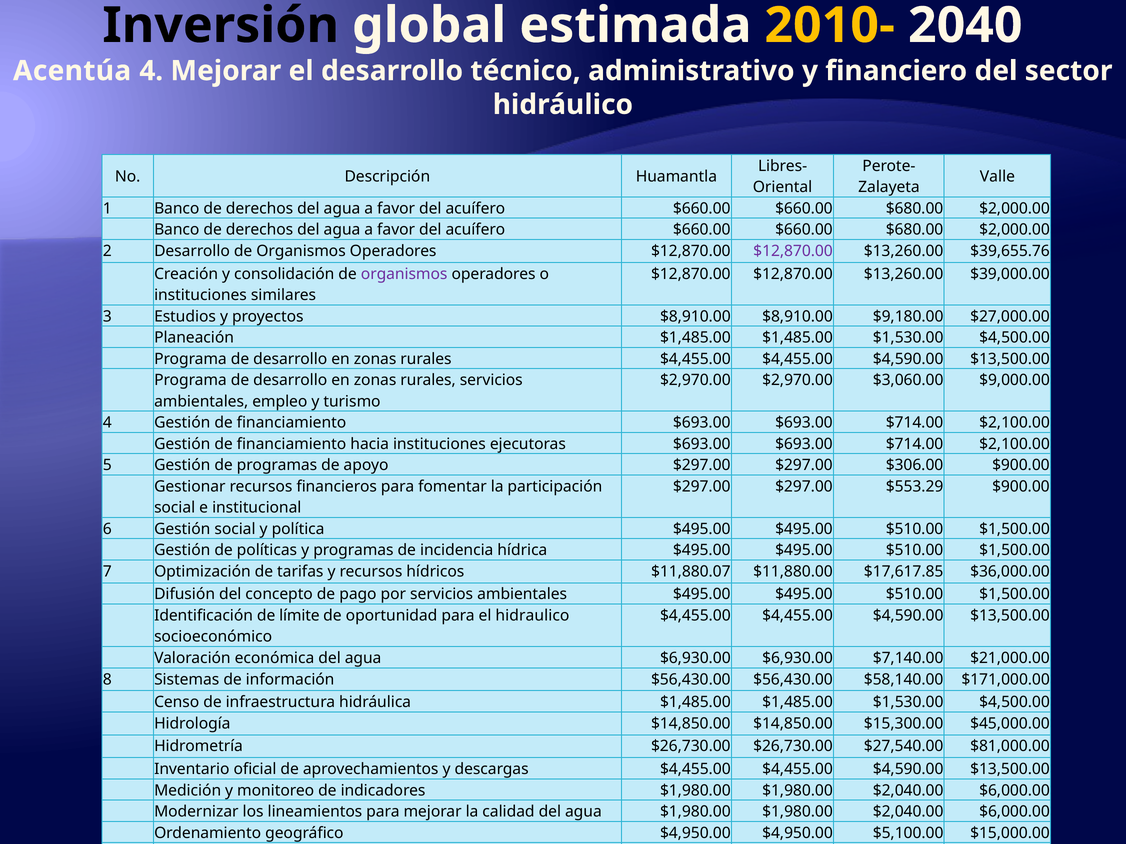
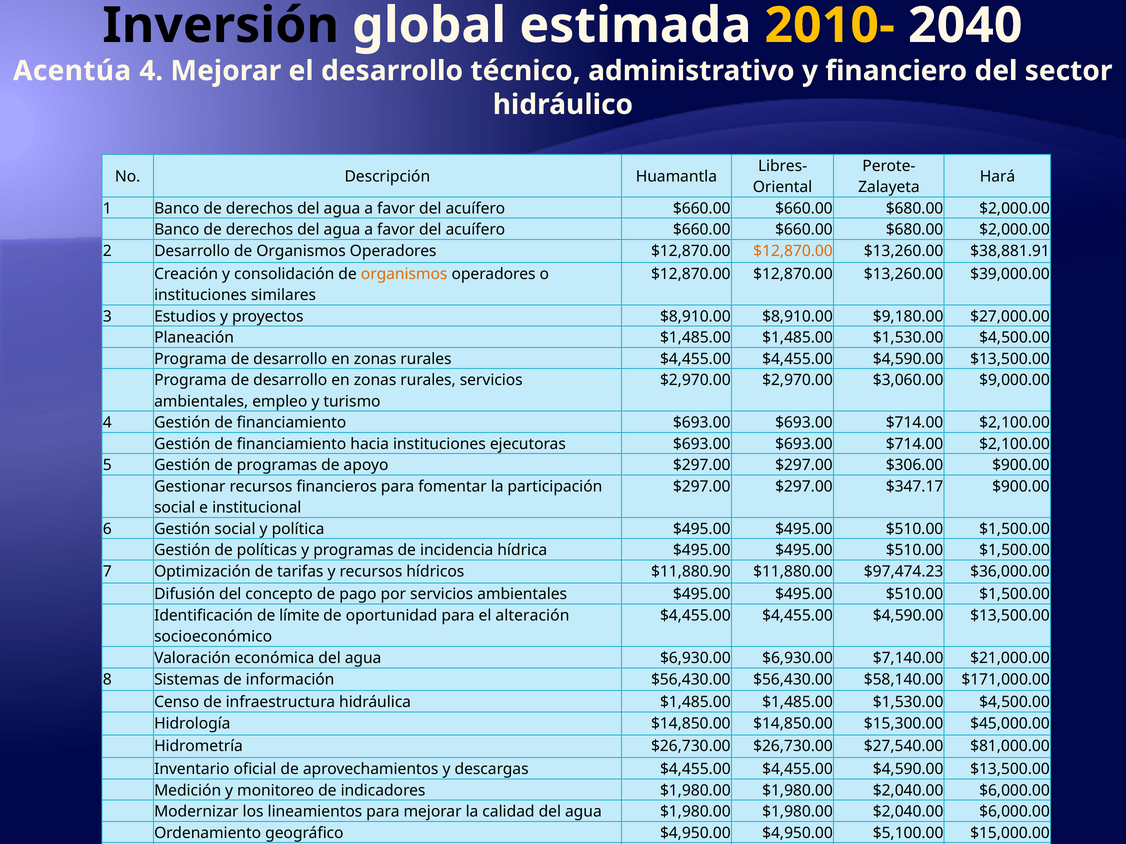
Valle: Valle -> Hará
$12,870.00 at (793, 251) colour: purple -> orange
$39,655.76: $39,655.76 -> $38,881.91
organismos at (404, 274) colour: purple -> orange
$553.29: $553.29 -> $347.17
$11,880.07: $11,880.07 -> $11,880.90
$17,617.85: $17,617.85 -> $97,474.23
hidraulico: hidraulico -> alteración
